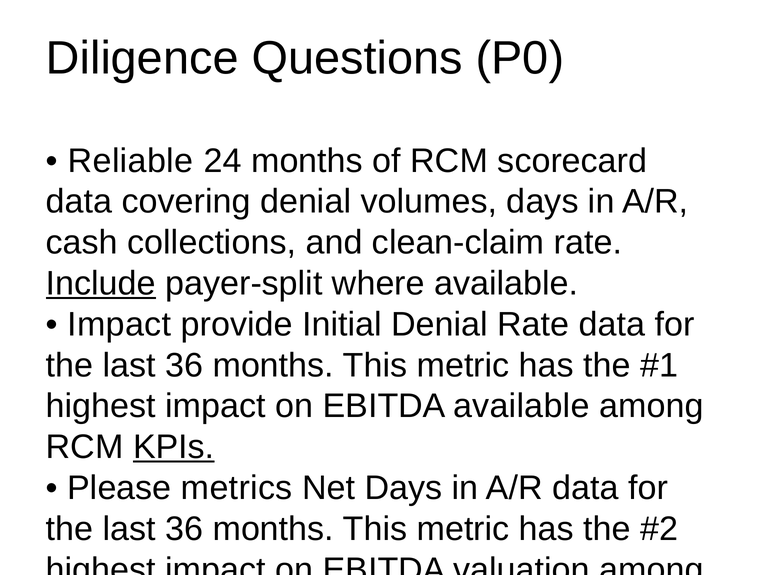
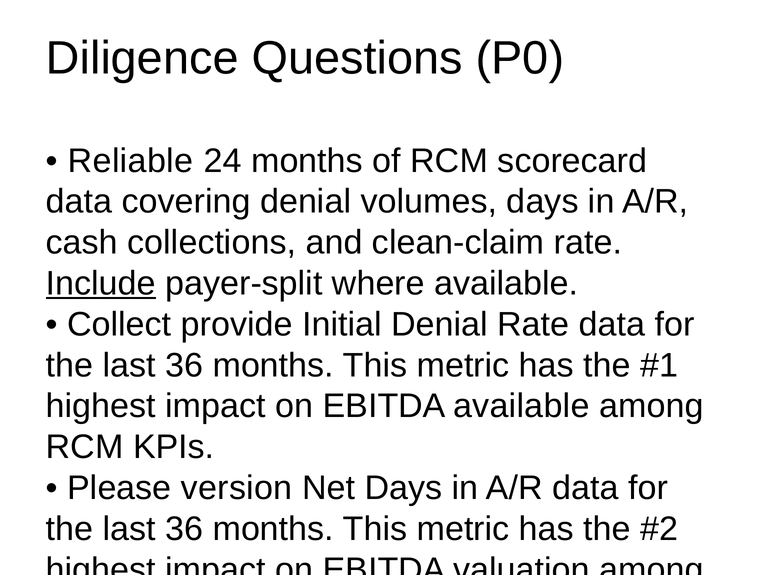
Impact at (119, 325): Impact -> Collect
KPIs at (174, 447) underline: present -> none
metrics: metrics -> version
